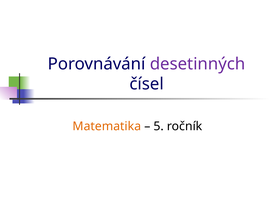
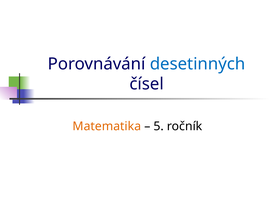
desetinných colour: purple -> blue
